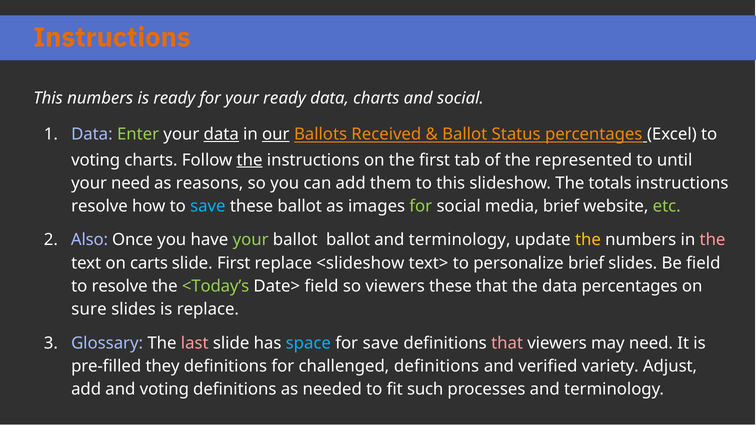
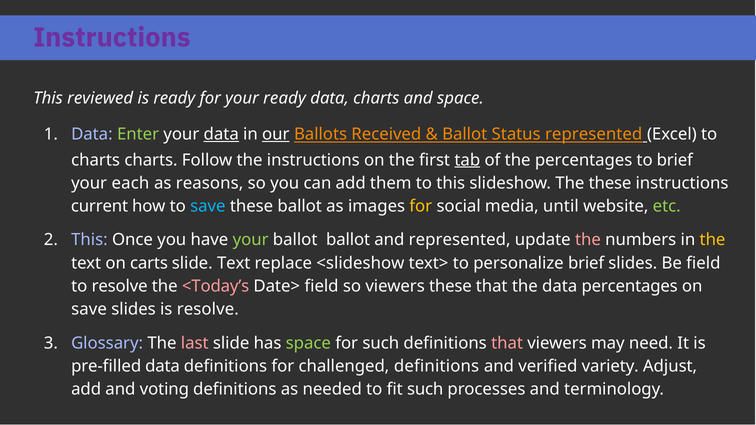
Instructions at (112, 37) colour: orange -> purple
This numbers: numbers -> reviewed
and social: social -> space
Status percentages: percentages -> represented
voting at (96, 160): voting -> charts
the at (250, 160) underline: present -> none
tab underline: none -> present
the represented: represented -> percentages
to until: until -> brief
your need: need -> each
The totals: totals -> these
resolve at (99, 206): resolve -> current
for at (421, 206) colour: light green -> yellow
media brief: brief -> until
Also at (90, 240): Also -> This
terminology at (460, 240): terminology -> represented
the at (588, 240) colour: yellow -> pink
the at (713, 240) colour: pink -> yellow
slide First: First -> Text
<Today’s colour: light green -> pink
sure at (89, 310): sure -> save
is replace: replace -> resolve
space at (308, 343) colour: light blue -> light green
for save: save -> such
pre-filled they: they -> data
